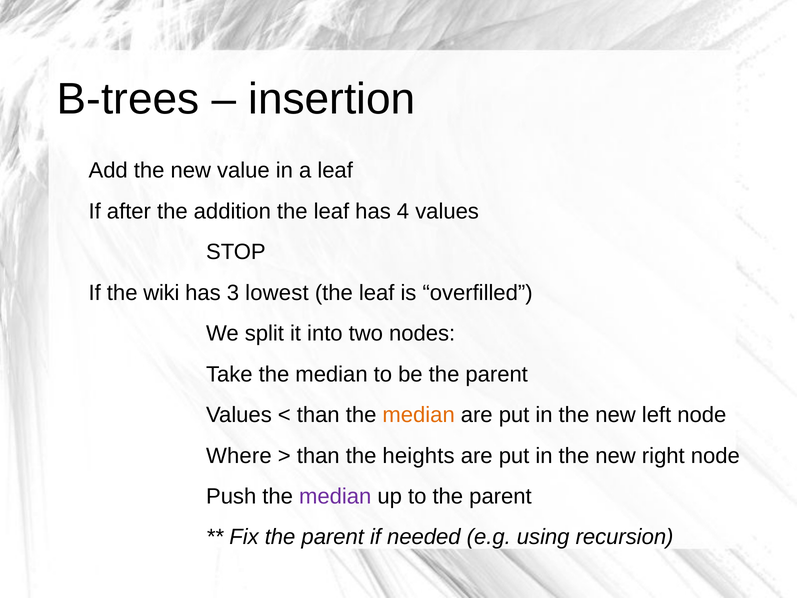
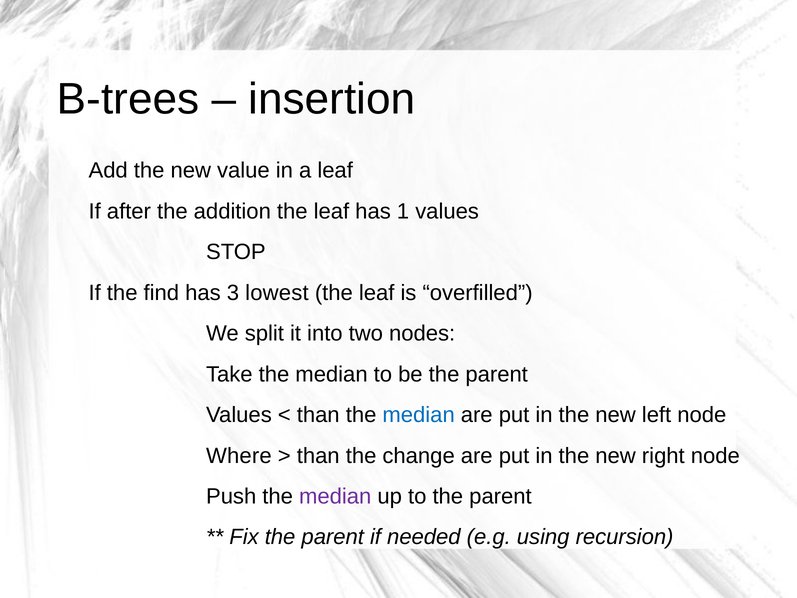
4: 4 -> 1
wiki: wiki -> find
median at (419, 415) colour: orange -> blue
heights: heights -> change
